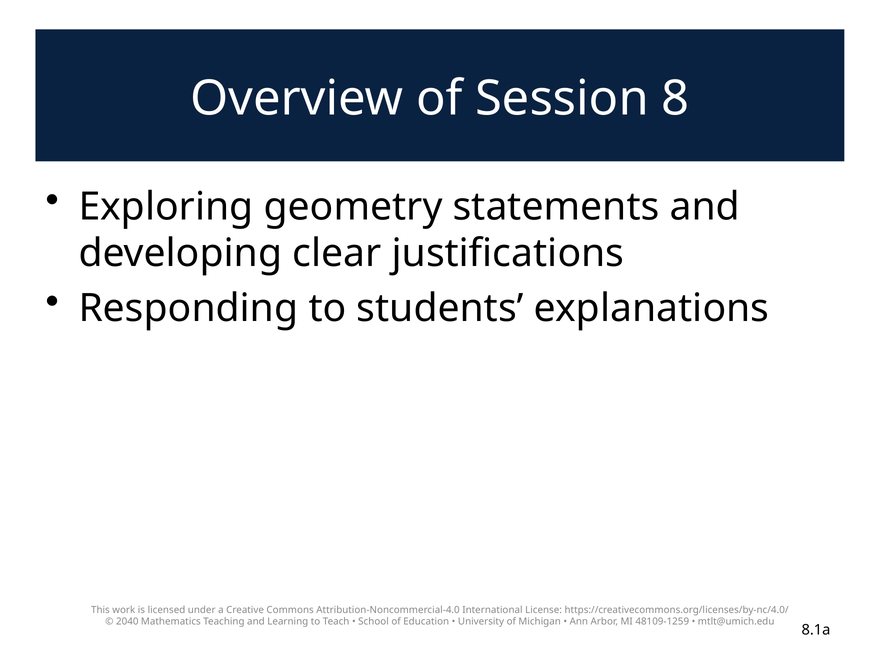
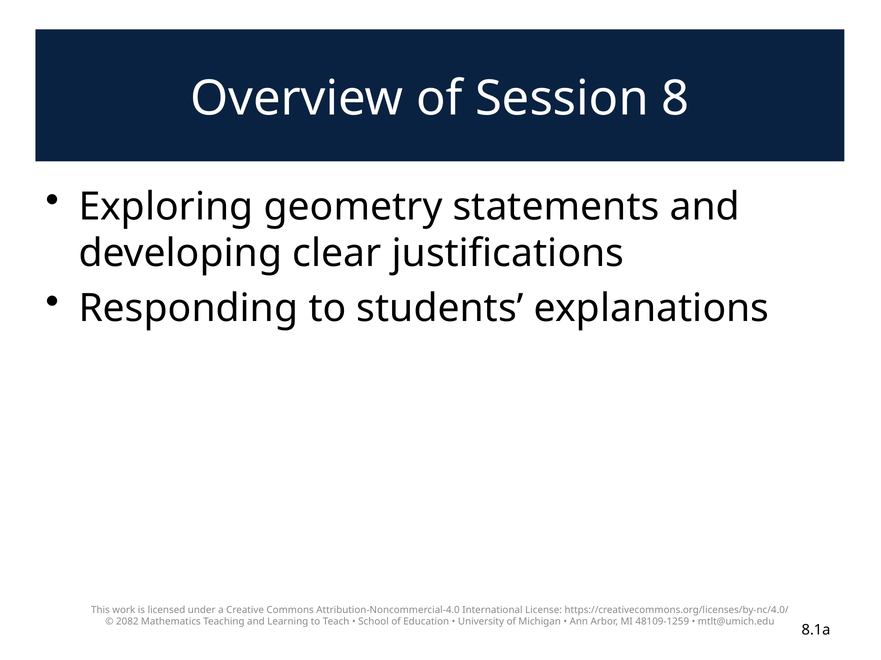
2040: 2040 -> 2082
